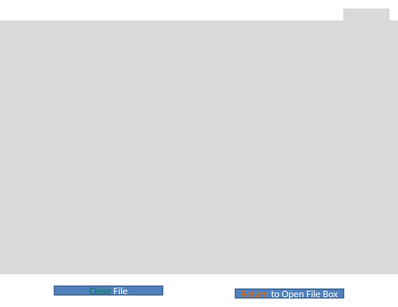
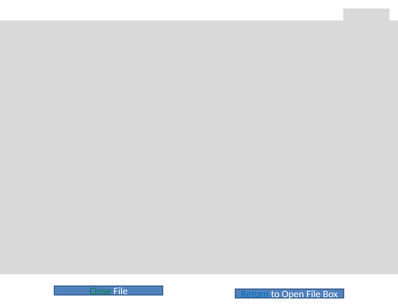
Return colour: orange -> blue
